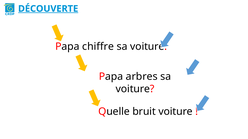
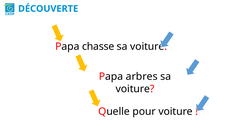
DÉCOUVERTE underline: present -> none
chiffre: chiffre -> chasse
bruit: bruit -> pour
